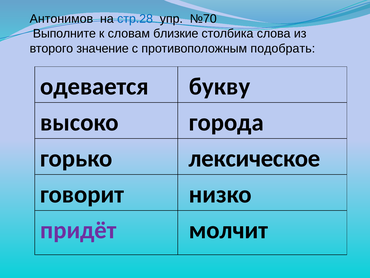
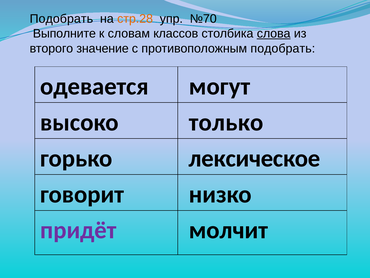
Антонимов at (61, 19): Антонимов -> Подобрать
стр.28 colour: blue -> orange
близкие: близкие -> классов
слова underline: none -> present
букву: букву -> могут
города: города -> только
